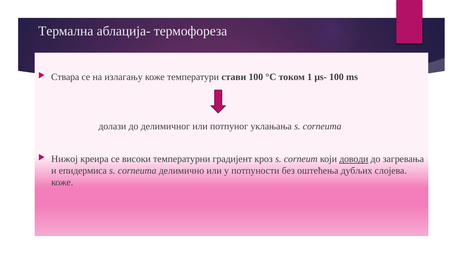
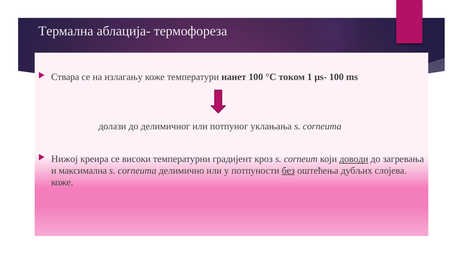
стави: стави -> нанет
епидермиса: епидермиса -> максимална
без underline: none -> present
